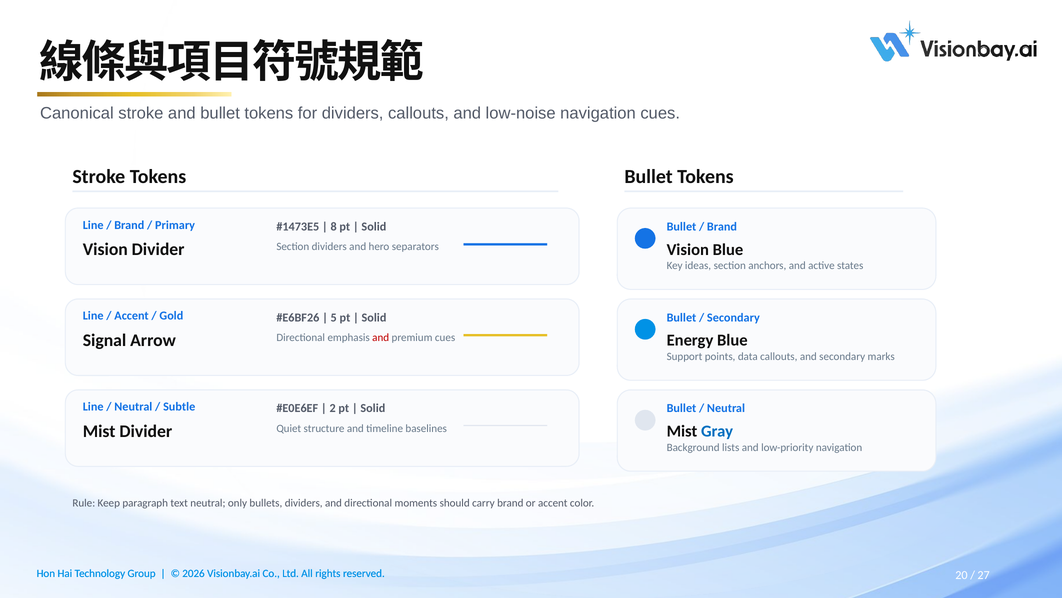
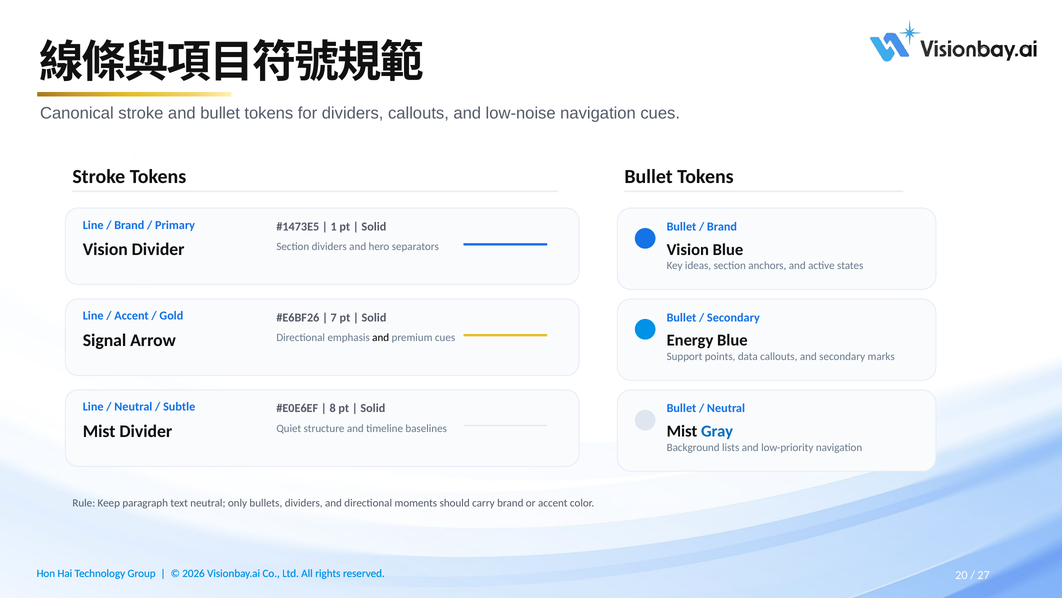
8: 8 -> 1
5: 5 -> 7
and at (381, 337) colour: red -> black
2: 2 -> 8
